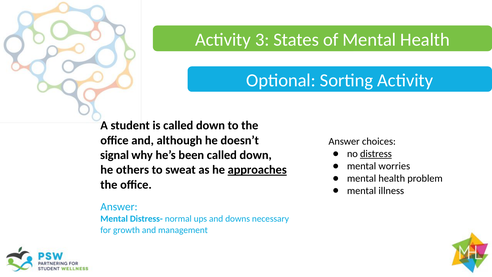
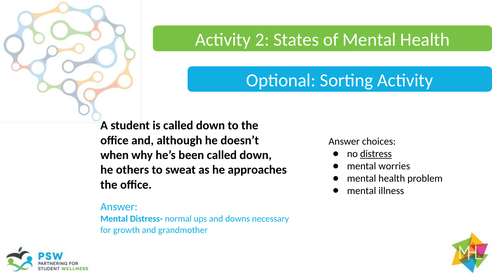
3: 3 -> 2
signal: signal -> when
approaches underline: present -> none
management: management -> grandmother
